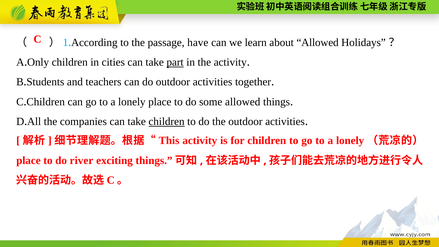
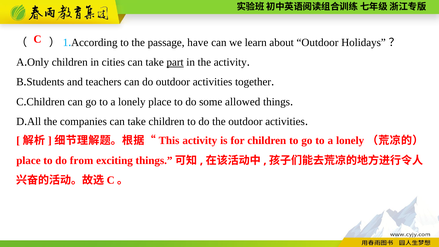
about Allowed: Allowed -> Outdoor
children at (167, 121) underline: present -> none
river: river -> from
